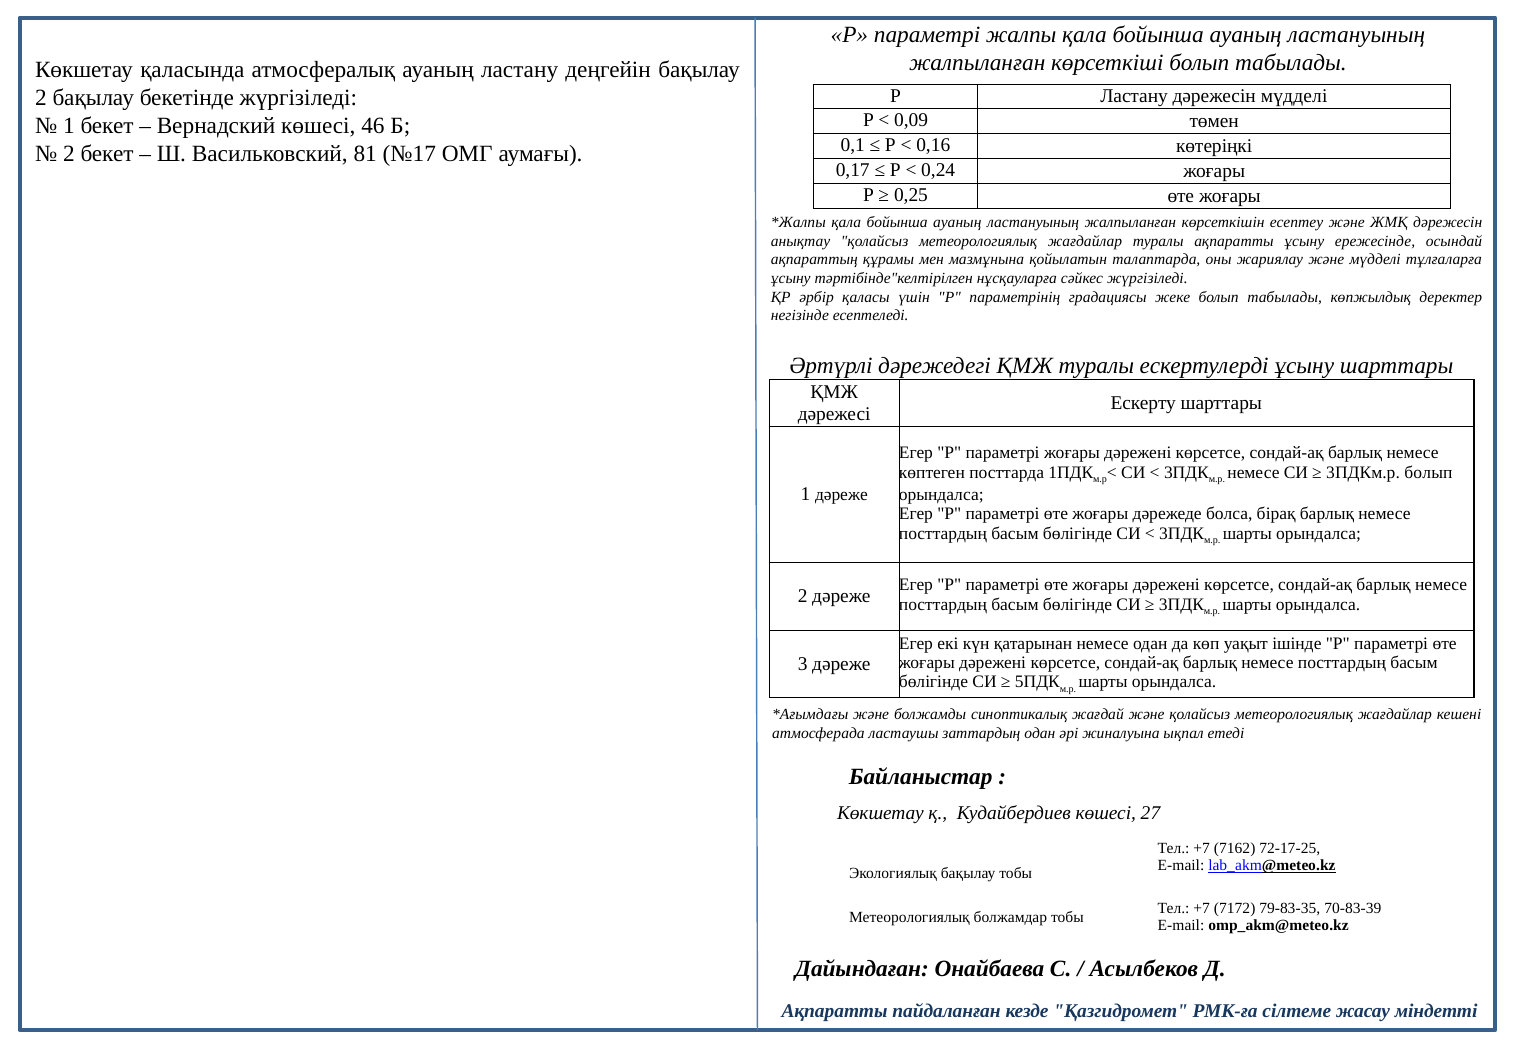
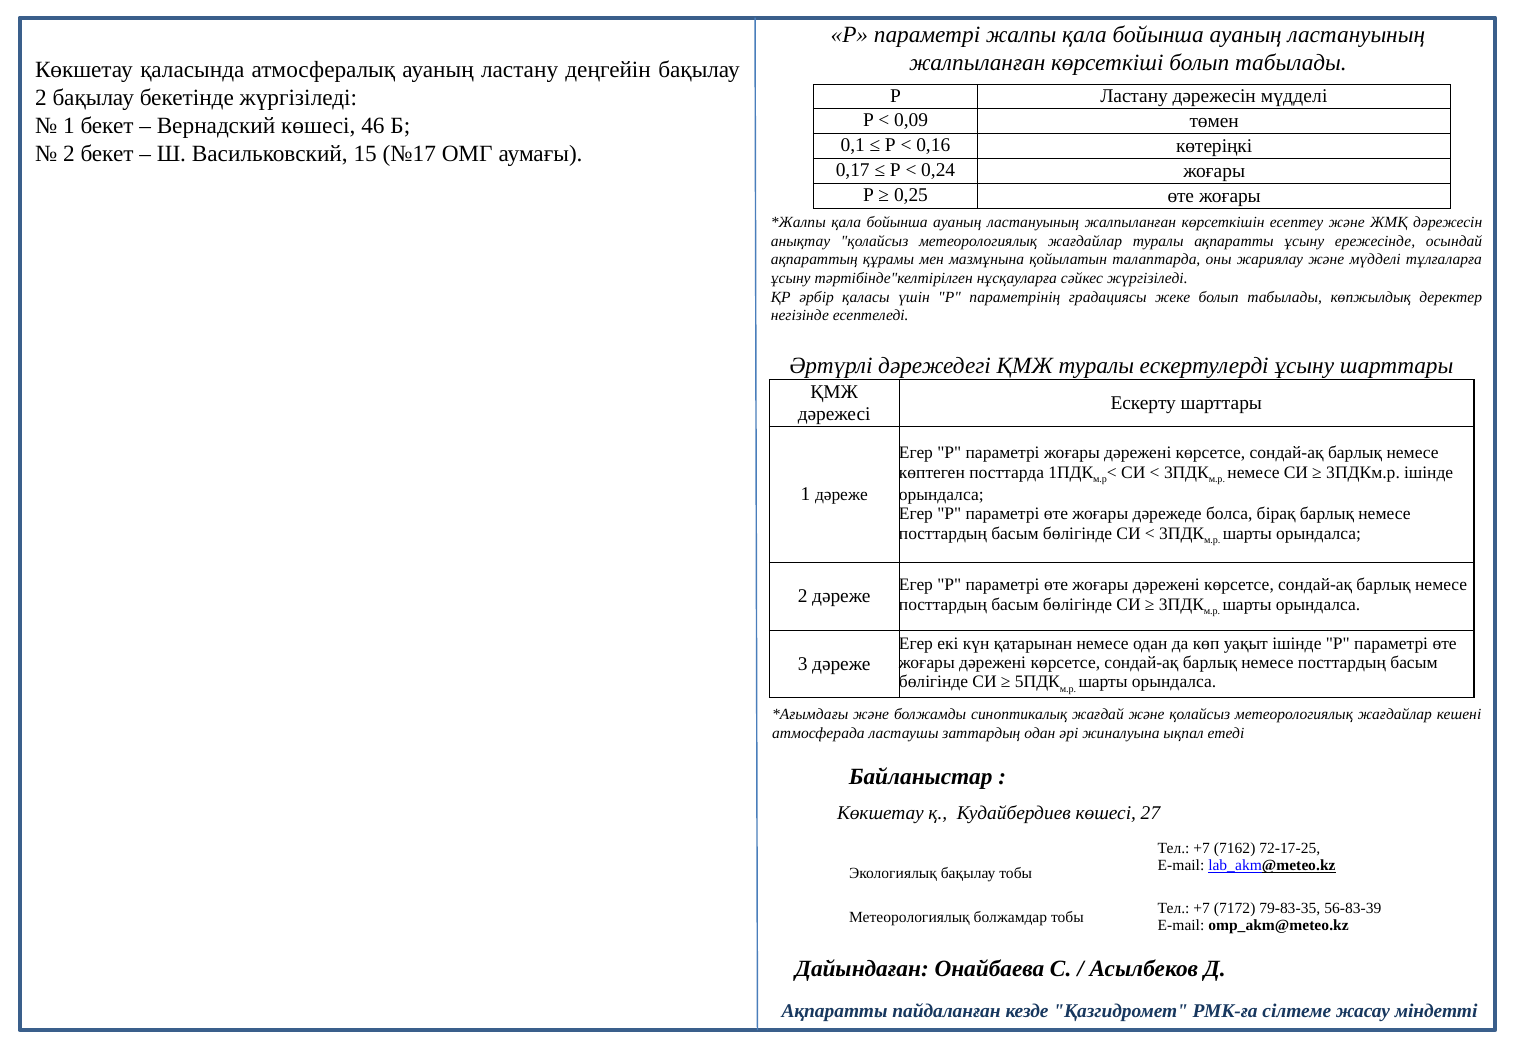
81: 81 -> 15
3ПДКм.р болып: болып -> ішінде
70-83-39: 70-83-39 -> 56-83-39
